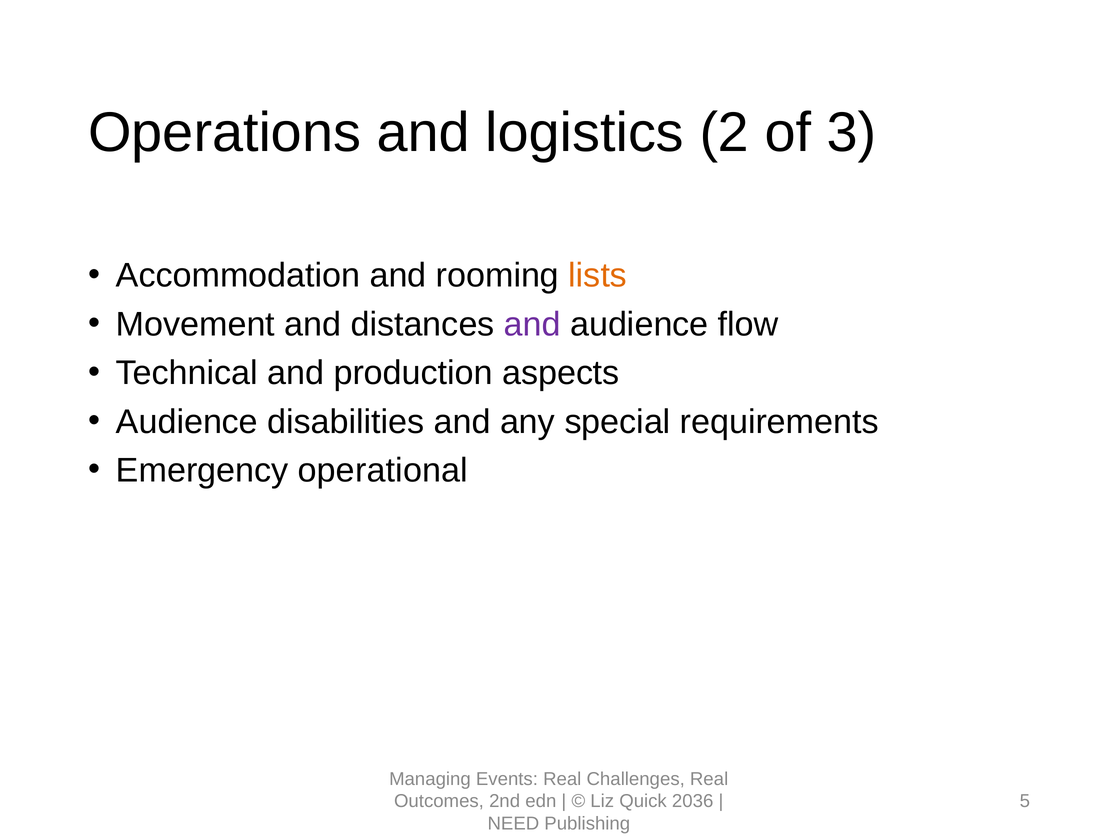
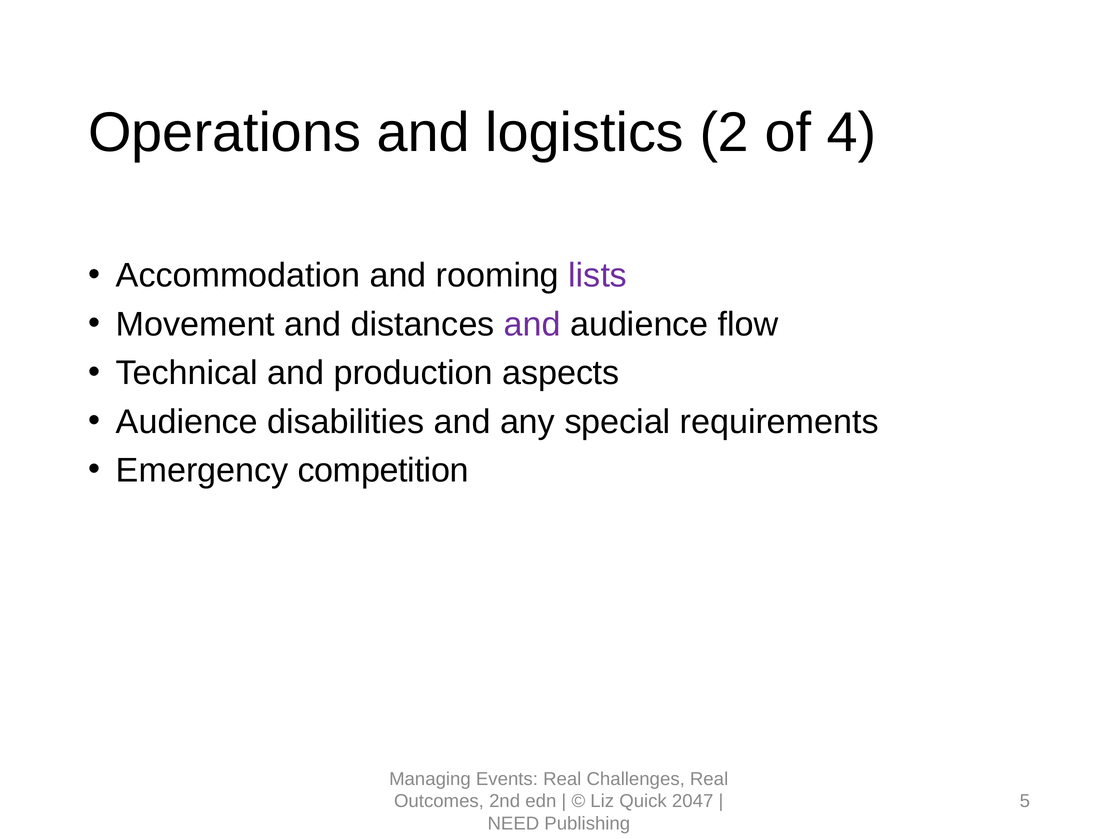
3: 3 -> 4
lists colour: orange -> purple
operational: operational -> competition
2036: 2036 -> 2047
